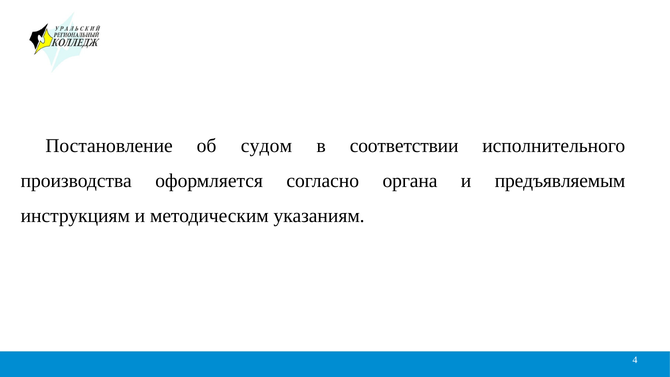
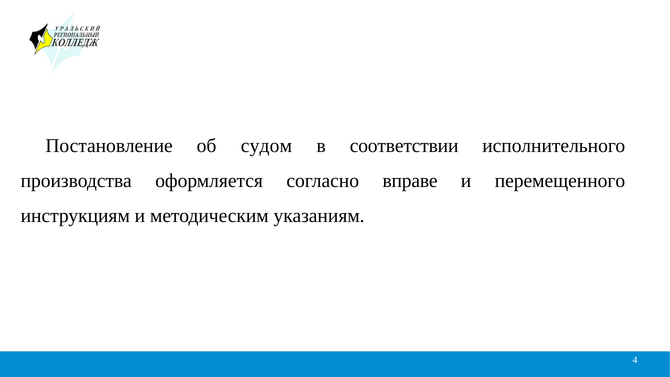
органа: органа -> вправе
предъявляемым: предъявляемым -> перемещенного
